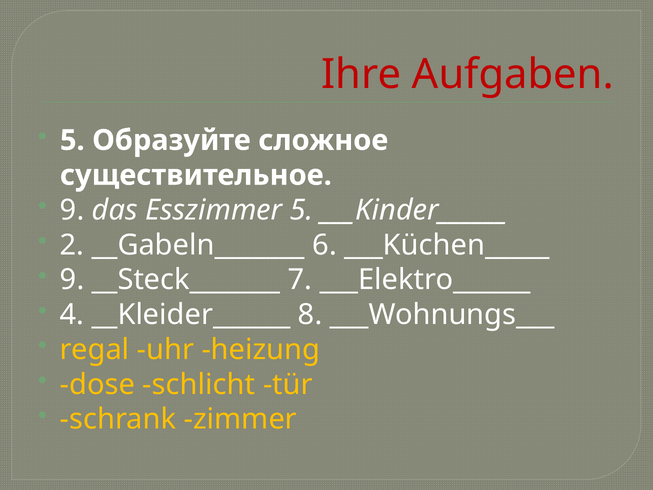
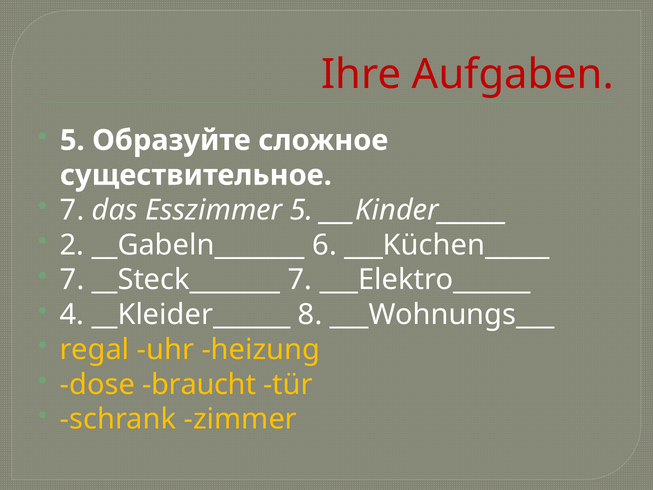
9 at (72, 210): 9 -> 7
9 at (72, 280): 9 -> 7
schlicht: schlicht -> braucht
